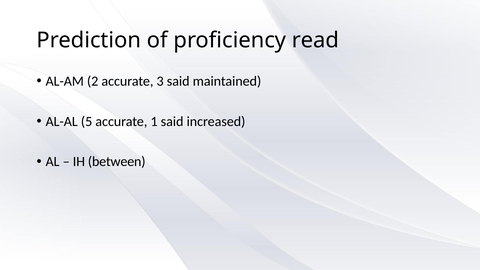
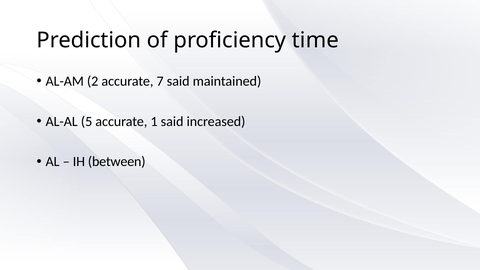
read: read -> time
3: 3 -> 7
